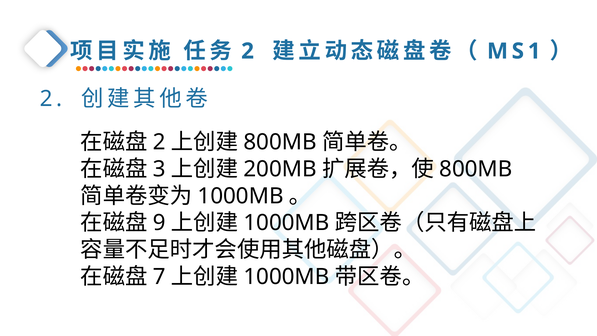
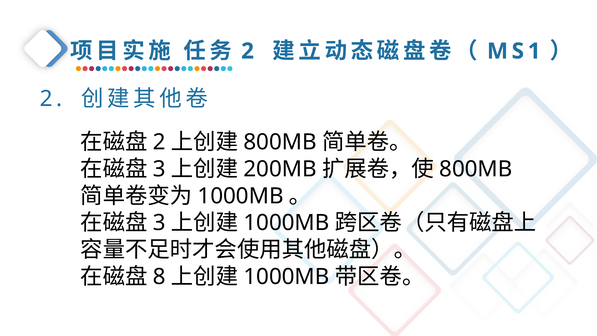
9 at (159, 223): 9 -> 3
7: 7 -> 8
